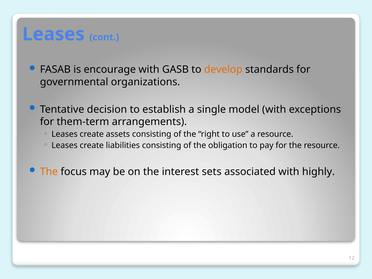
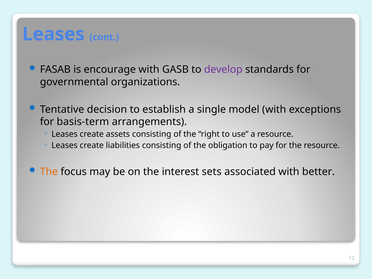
develop colour: orange -> purple
them-term: them-term -> basis-term
highly: highly -> better
